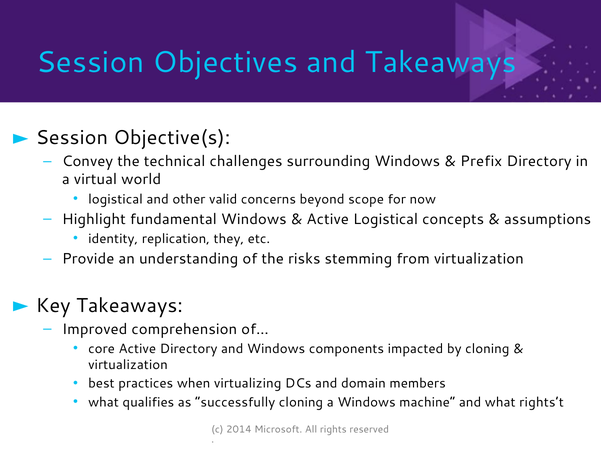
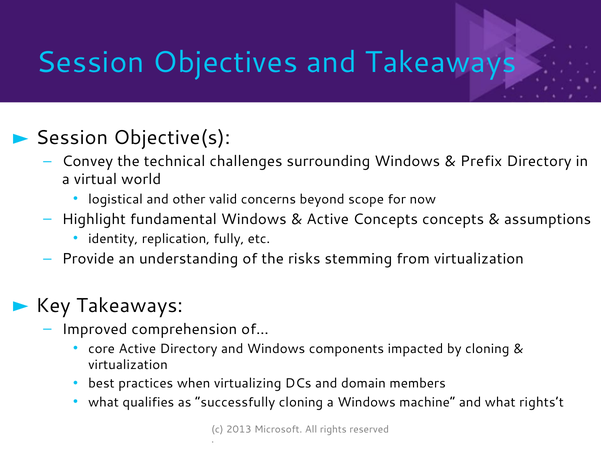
Active Logistical: Logistical -> Concepts
they: they -> fully
2014: 2014 -> 2013
